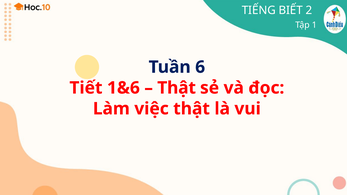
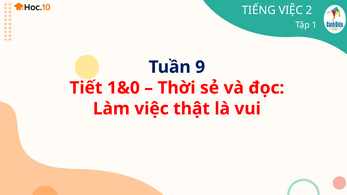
TIẾNG BIẾT: BIẾT -> VIỆC
6: 6 -> 9
1&6: 1&6 -> 1&0
Thật at (177, 88): Thật -> Thời
